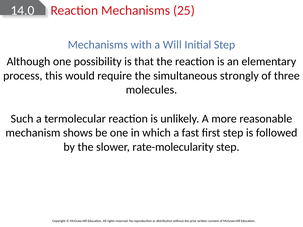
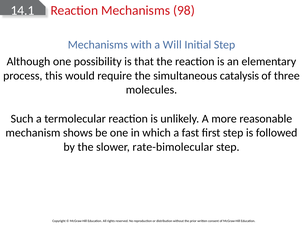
14.0: 14.0 -> 14.1
25: 25 -> 98
strongly: strongly -> catalysis
rate-molecularity: rate-molecularity -> rate-bimolecular
